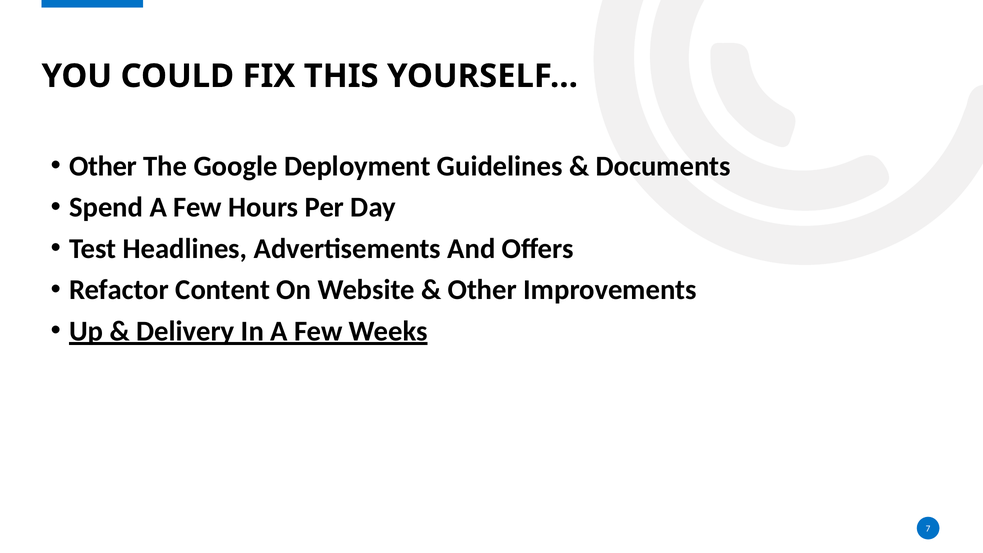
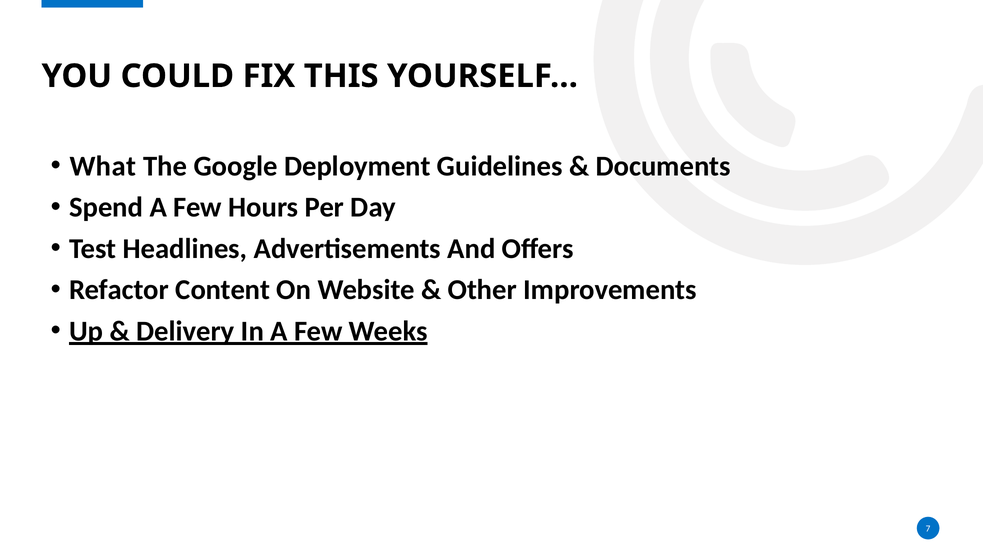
Other at (103, 166): Other -> What
